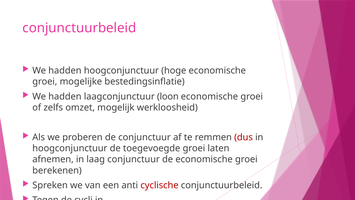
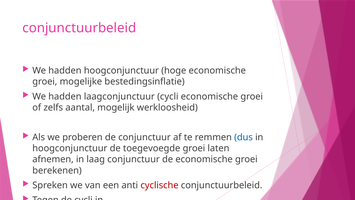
laagconjunctuur loon: loon -> cycli
omzet: omzet -> aantal
dus colour: red -> blue
